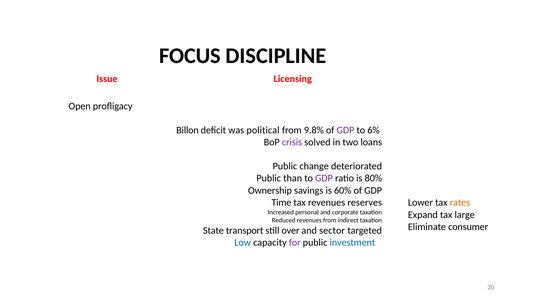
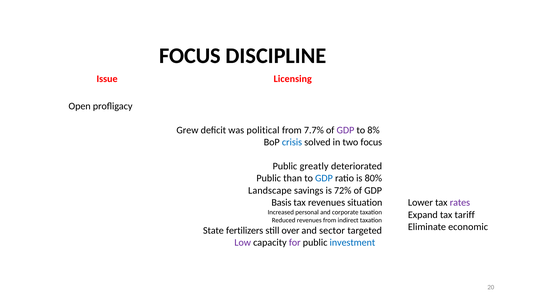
Billon: Billon -> Grew
9.8%: 9.8% -> 7.7%
6%: 6% -> 8%
crisis colour: purple -> blue
two loans: loans -> focus
change: change -> greatly
GDP at (324, 178) colour: purple -> blue
Ownership: Ownership -> Landscape
60%: 60% -> 72%
Time: Time -> Basis
reserves: reserves -> situation
rates colour: orange -> purple
large: large -> tariff
consumer: consumer -> economic
transport: transport -> fertilizers
Low colour: blue -> purple
